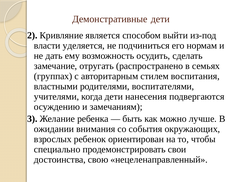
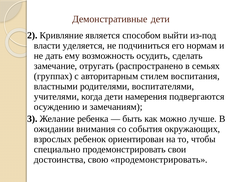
нанесения: нанесения -> намерения
свою нецеленаправленный: нецеленаправленный -> продемонстрировать
